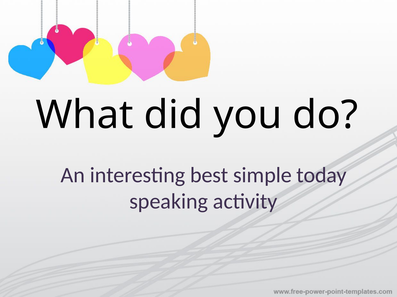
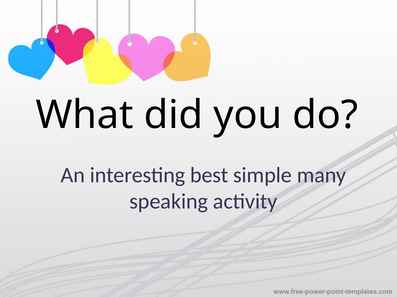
today: today -> many
